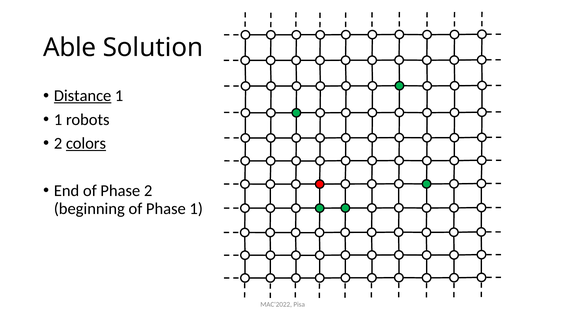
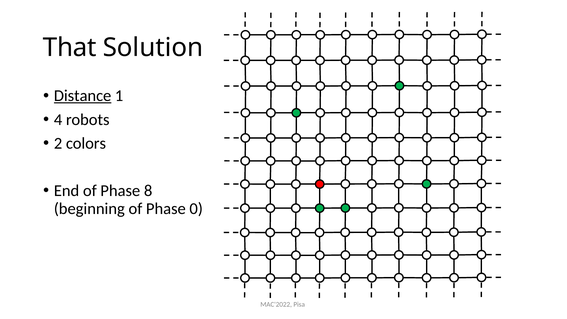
Able: Able -> That
1 at (58, 120): 1 -> 4
colors underline: present -> none
Phase 2: 2 -> 8
Phase 1: 1 -> 0
